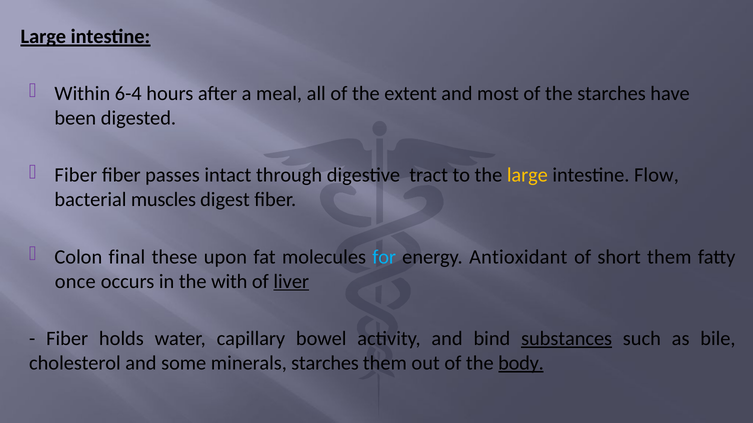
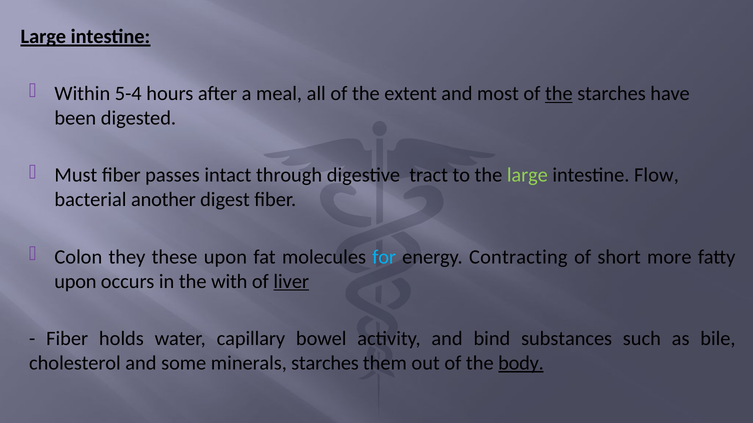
6-4: 6-4 -> 5-4
the at (559, 94) underline: none -> present
Fiber at (76, 175): Fiber -> Must
large at (527, 175) colour: yellow -> light green
muscles: muscles -> another
final: final -> they
Antioxidant: Antioxidant -> Contracting
short them: them -> more
once at (75, 282): once -> upon
substances underline: present -> none
